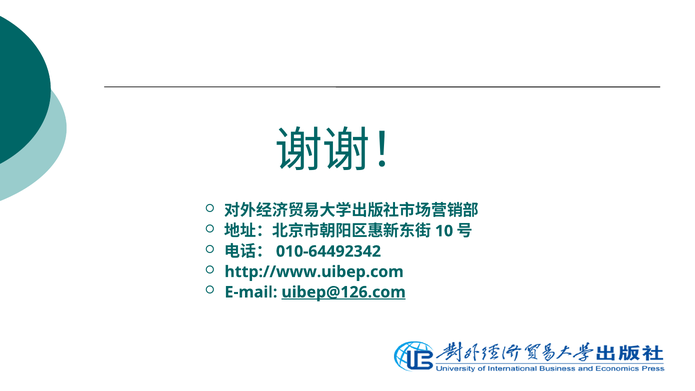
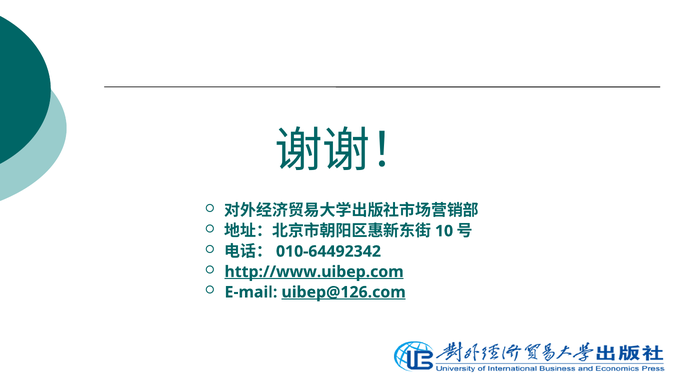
http://www.uibep.com underline: none -> present
